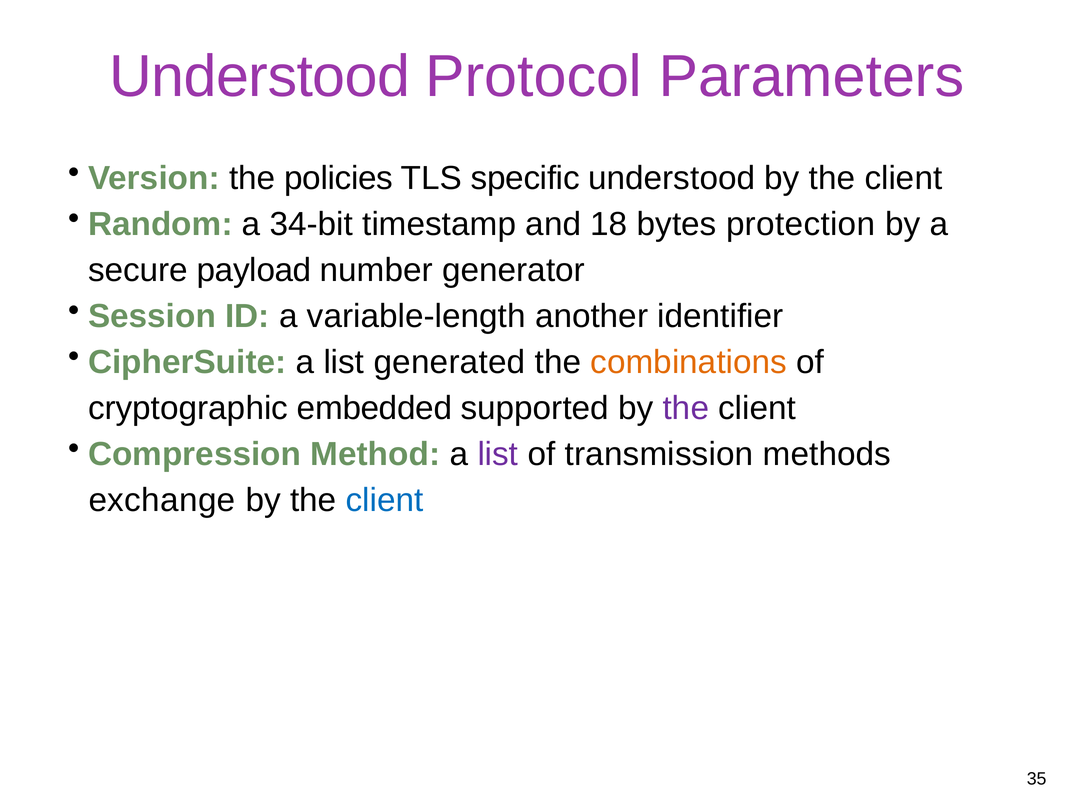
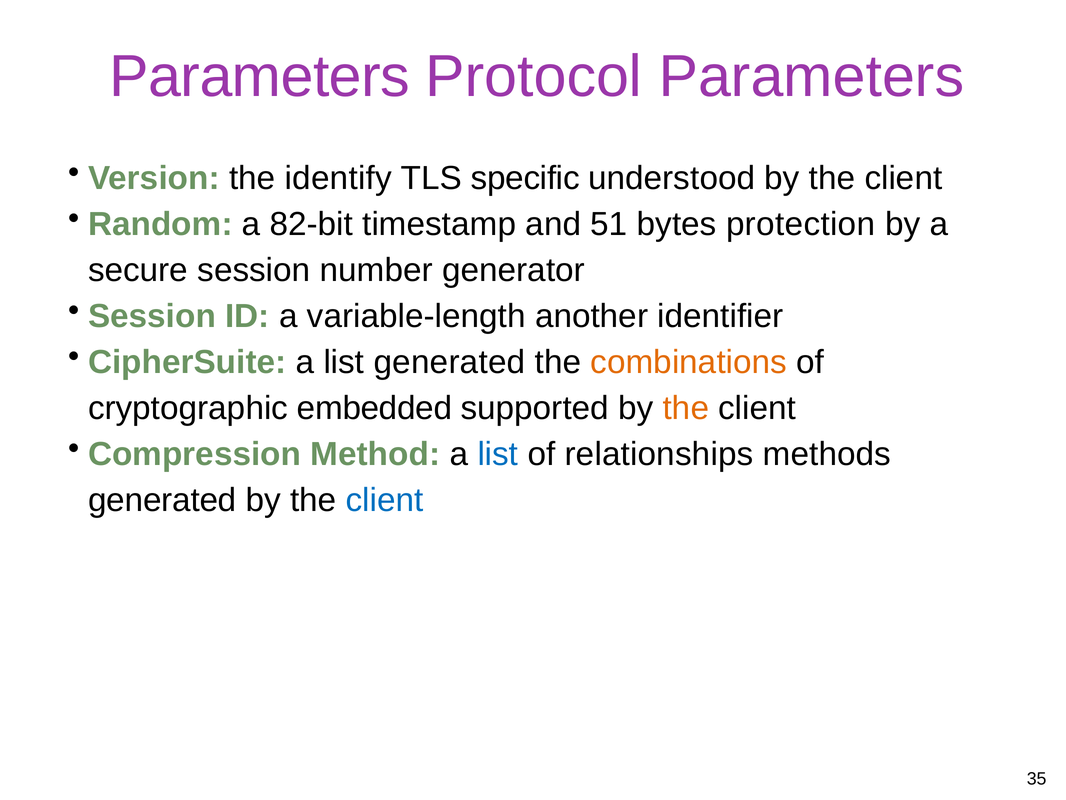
Understood at (260, 77): Understood -> Parameters
policies: policies -> identify
34-bit: 34-bit -> 82-bit
18: 18 -> 51
secure payload: payload -> session
the at (686, 408) colour: purple -> orange
list at (498, 454) colour: purple -> blue
transmission: transmission -> relationships
exchange at (162, 500): exchange -> generated
